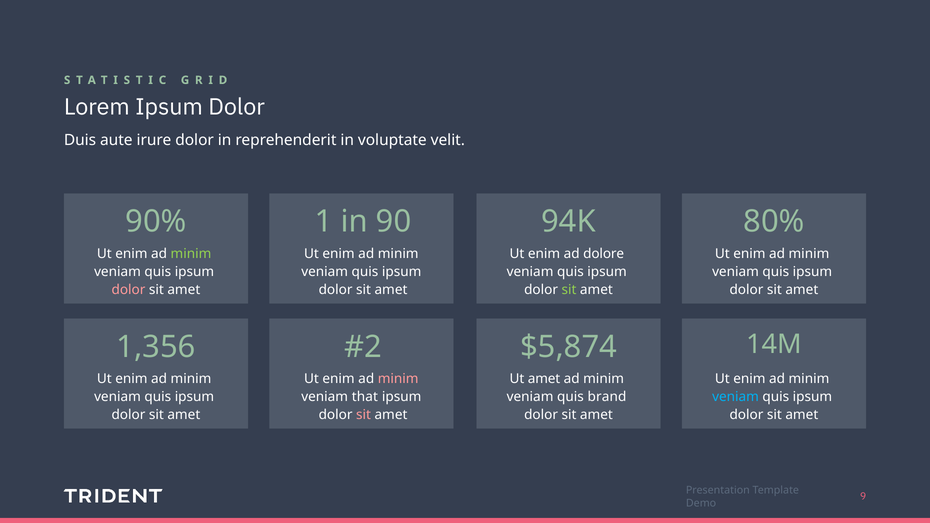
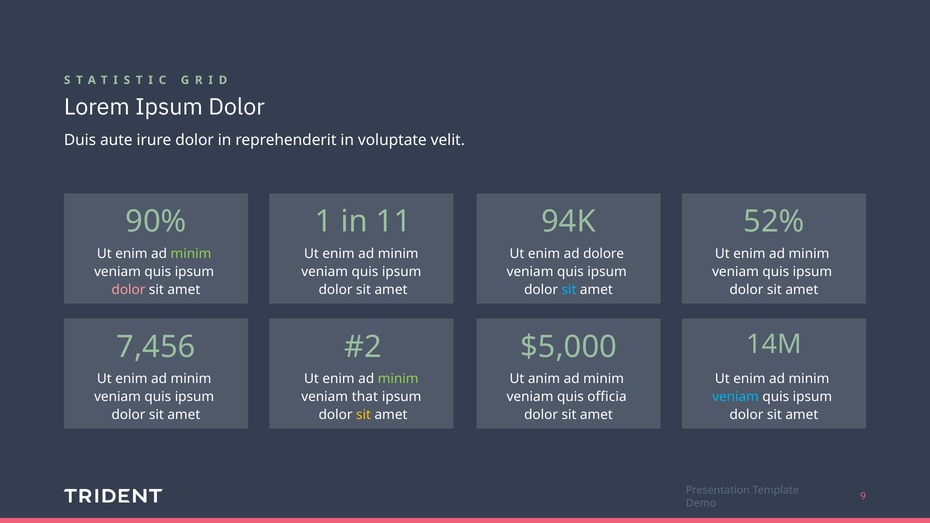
90: 90 -> 11
80%: 80% -> 52%
sit at (569, 290) colour: light green -> light blue
1,356: 1,356 -> 7,456
$5,874: $5,874 -> $5,000
minim at (398, 379) colour: pink -> light green
Ut amet: amet -> anim
brand: brand -> officia
sit at (364, 415) colour: pink -> yellow
